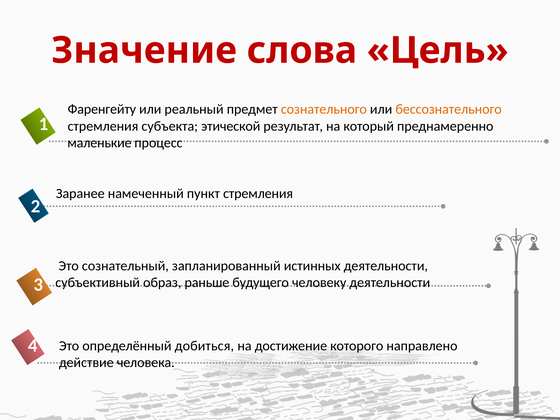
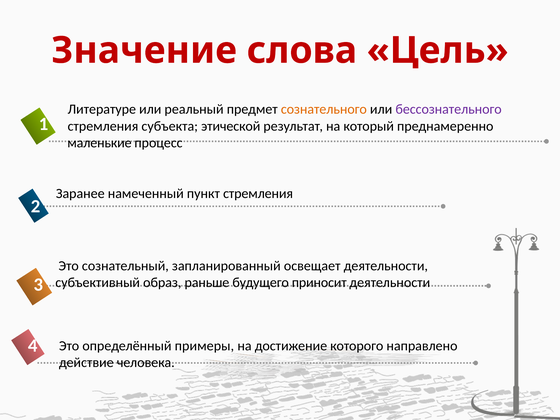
Фаренгейту: Фаренгейту -> Литературе
бессознательного colour: orange -> purple
истинных: истинных -> освещает
человеку: человеку -> приносит
добиться: добиться -> примеры
